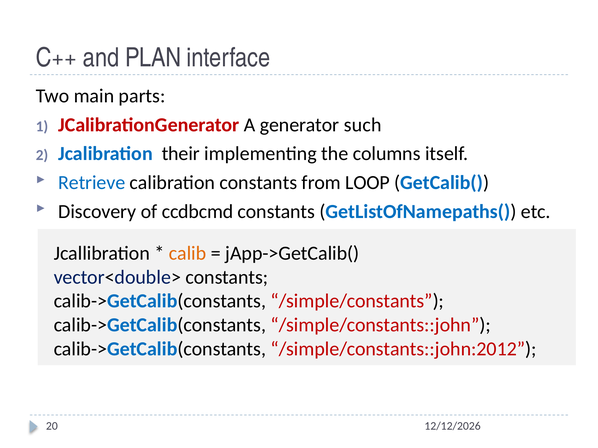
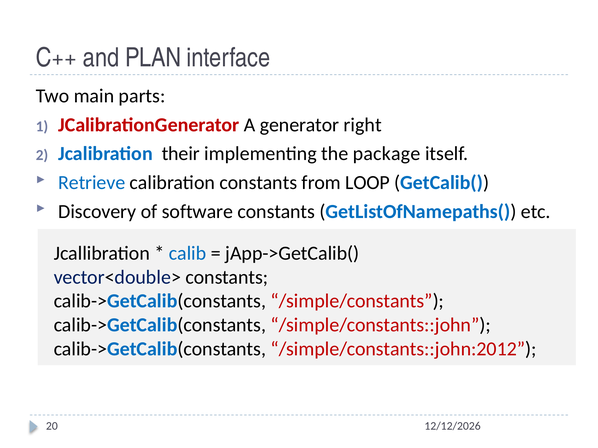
such: such -> right
columns: columns -> package
ccdbcmd: ccdbcmd -> software
calib colour: orange -> blue
